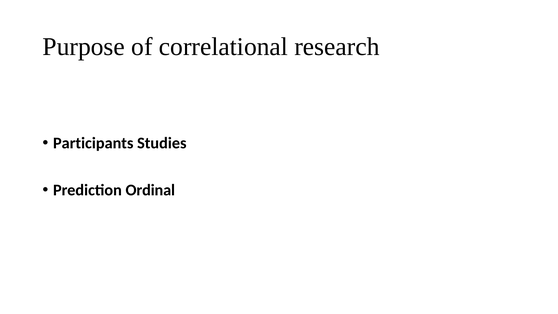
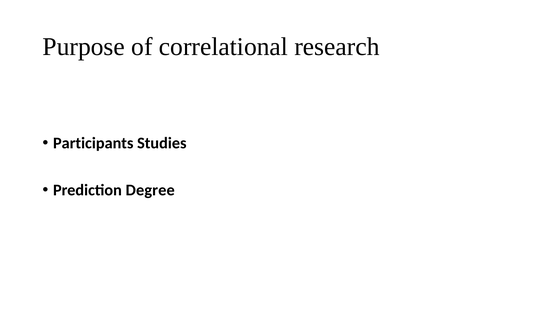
Ordinal: Ordinal -> Degree
